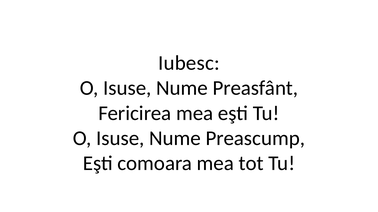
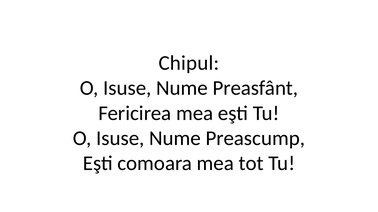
Iubesc: Iubesc -> Chipul
